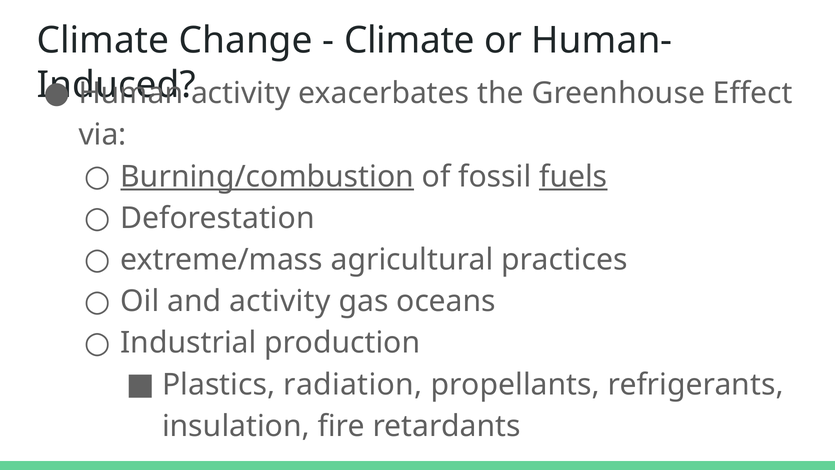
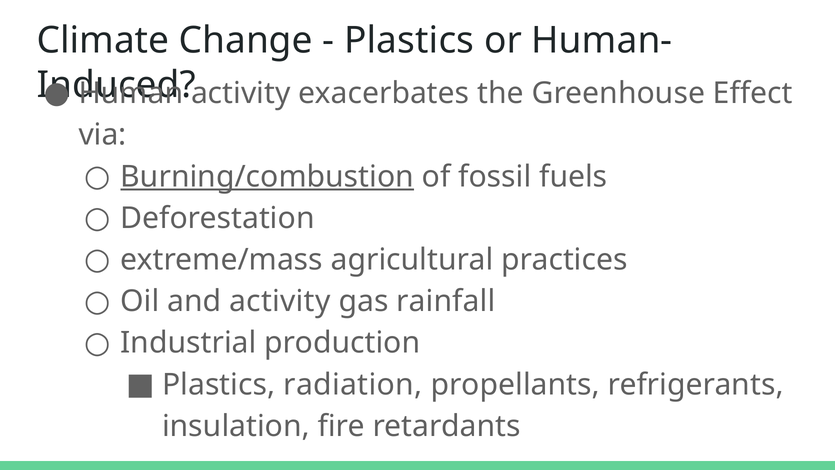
Climate at (409, 40): Climate -> Plastics
fuels underline: present -> none
oceans: oceans -> rainfall
